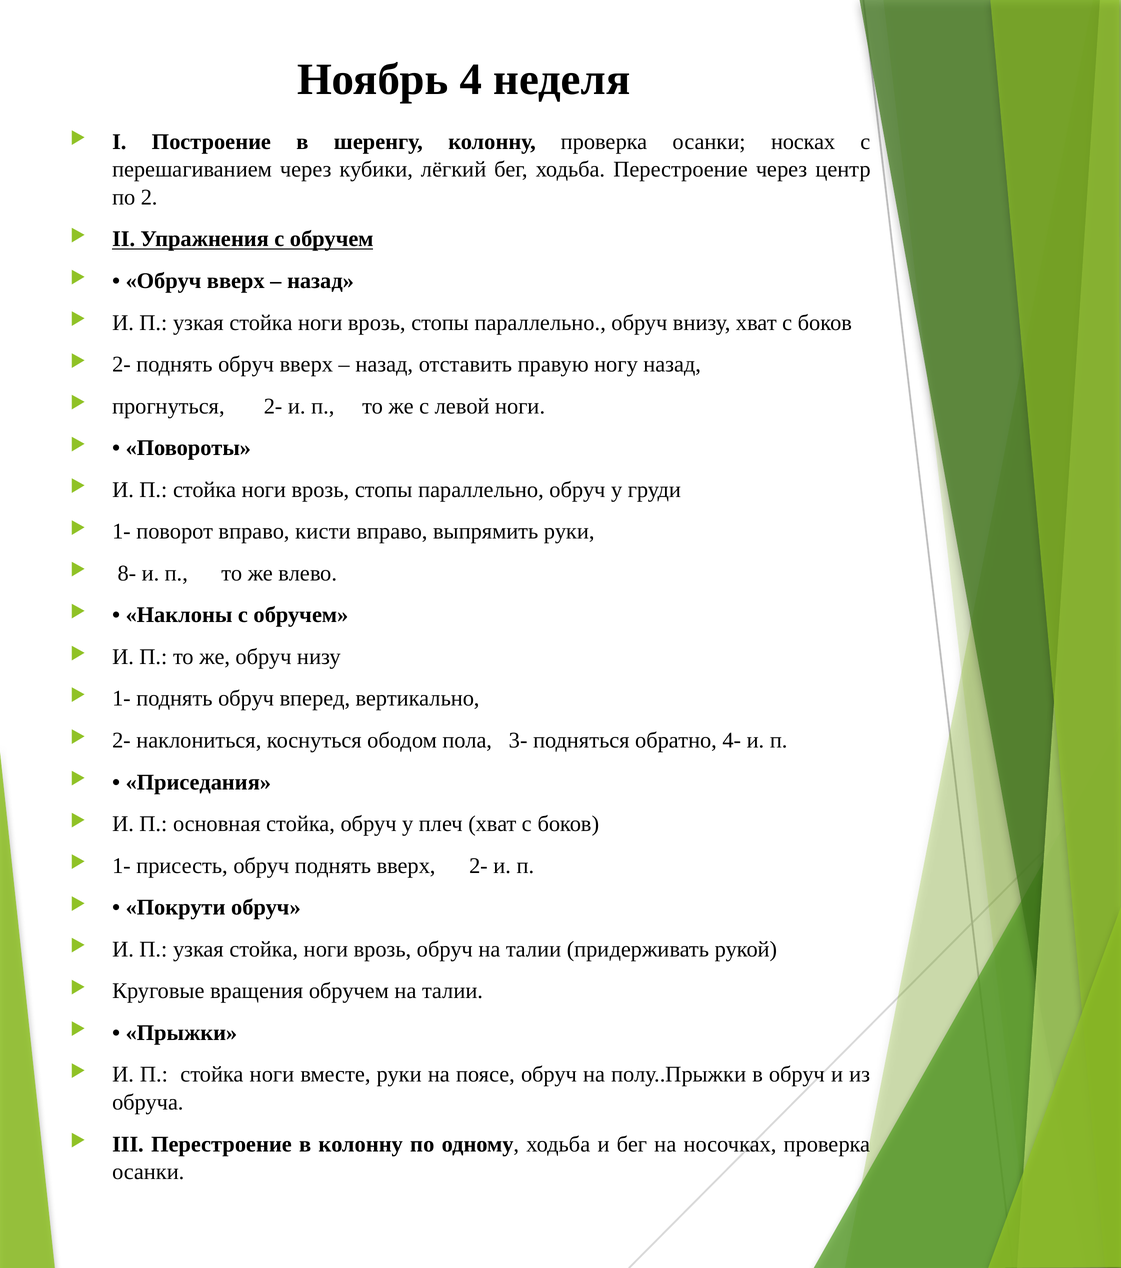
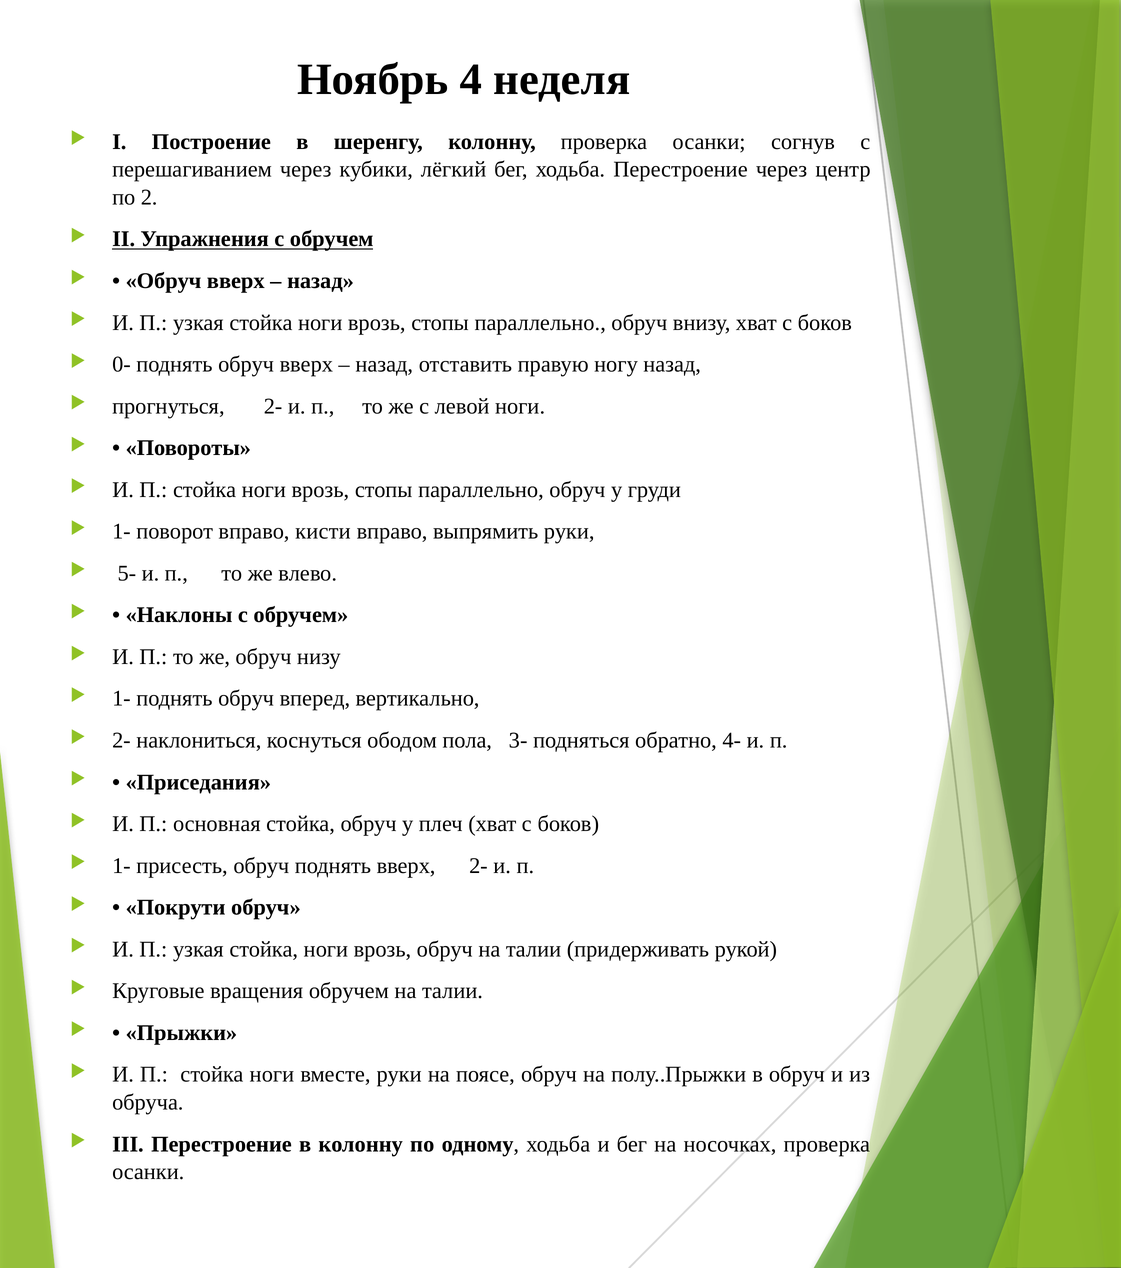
носках: носках -> согнув
2- at (121, 365): 2- -> 0-
8-: 8- -> 5-
